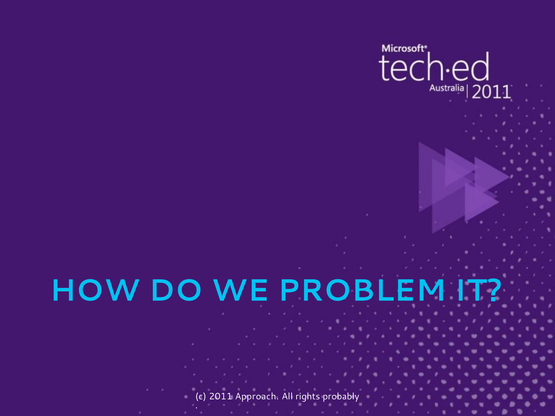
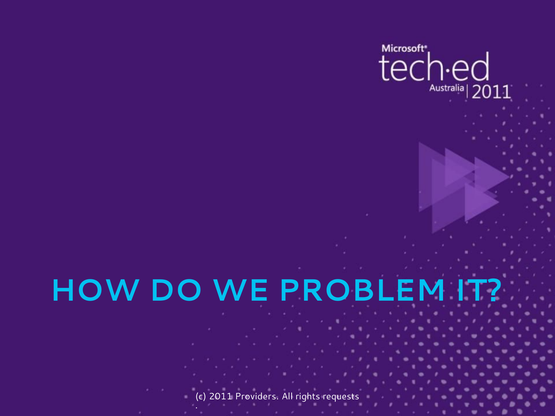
Approach: Approach -> Providers
probably: probably -> requests
